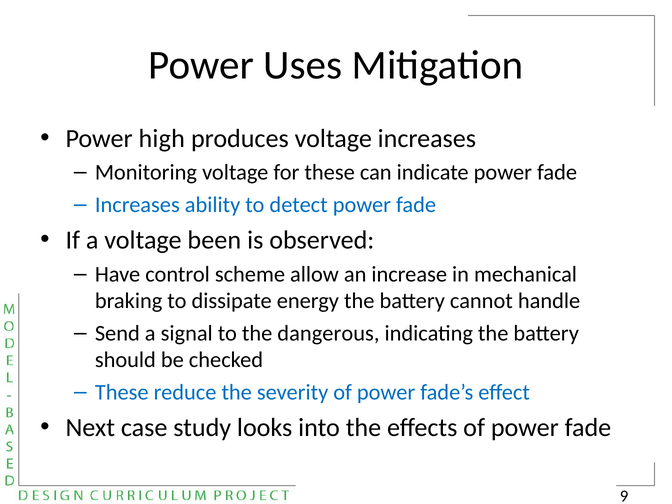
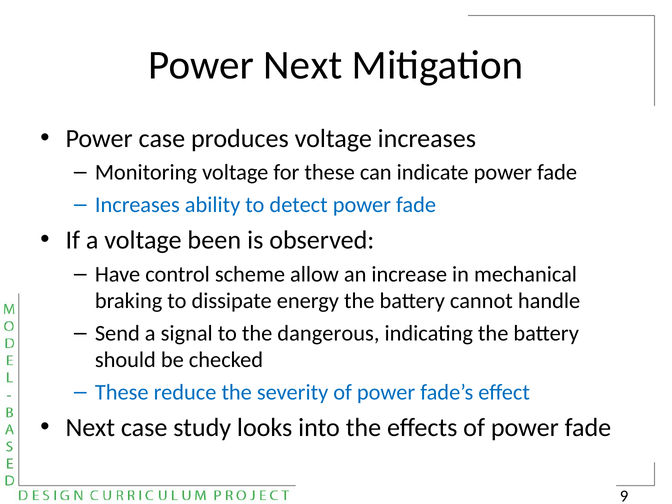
Power Uses: Uses -> Next
Power high: high -> case
